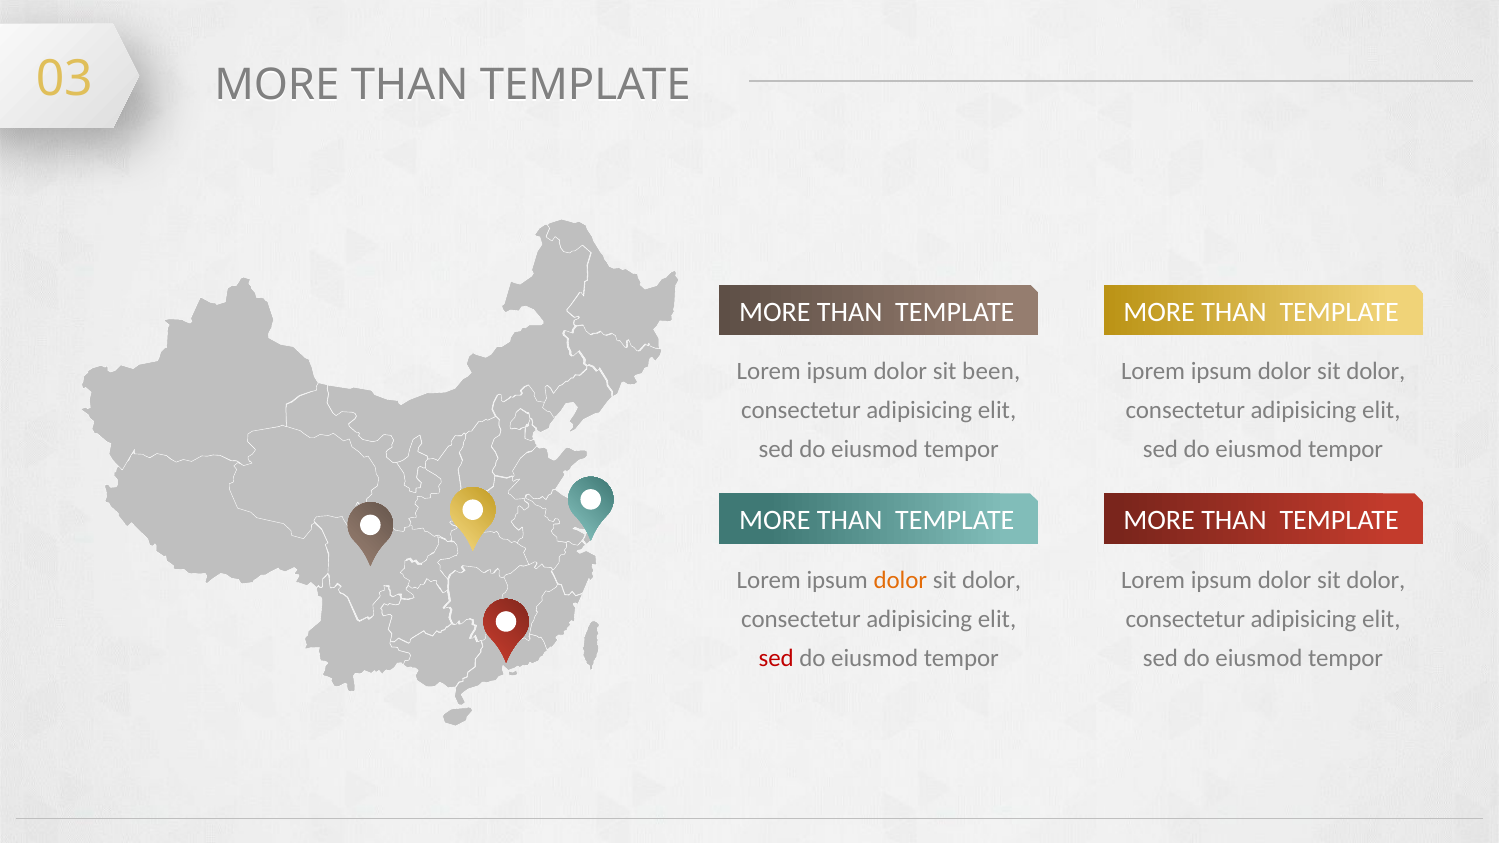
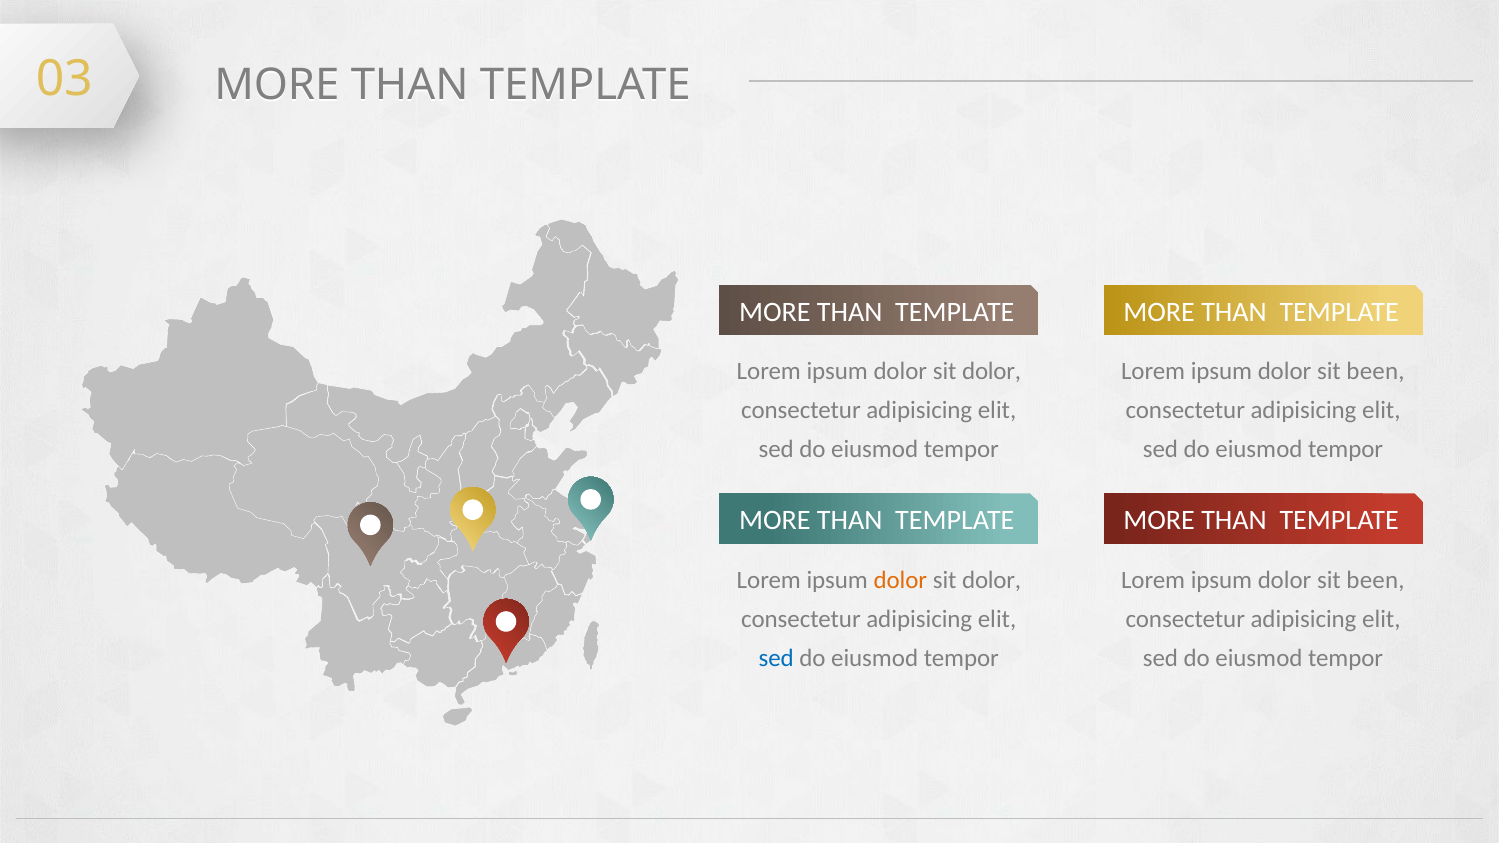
been at (991, 372): been -> dolor
dolor at (1376, 372): dolor -> been
dolor at (1376, 581): dolor -> been
sed at (776, 658) colour: red -> blue
